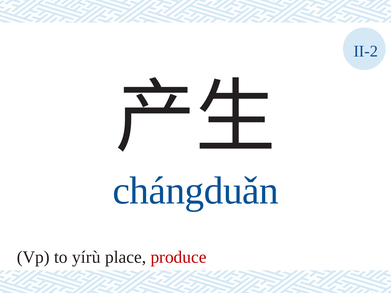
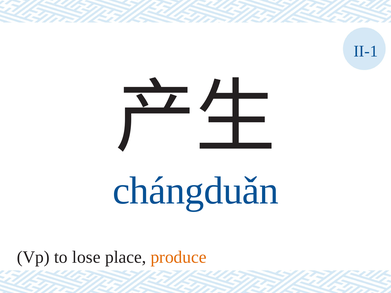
II-2: II-2 -> II-1
yírù: yírù -> lose
produce colour: red -> orange
